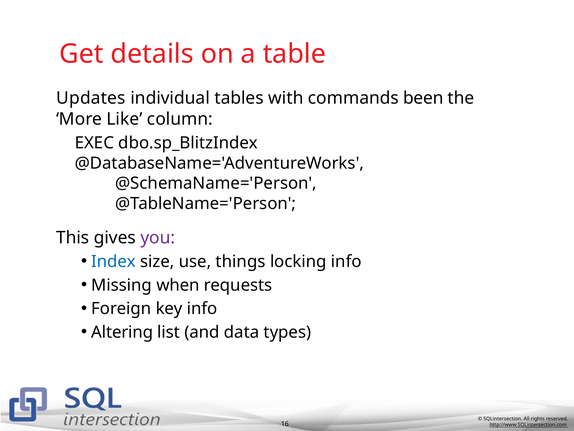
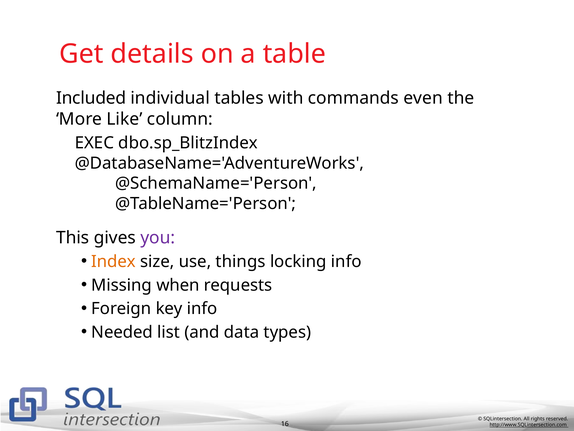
Updates: Updates -> Included
been: been -> even
Index colour: blue -> orange
Altering: Altering -> Needed
